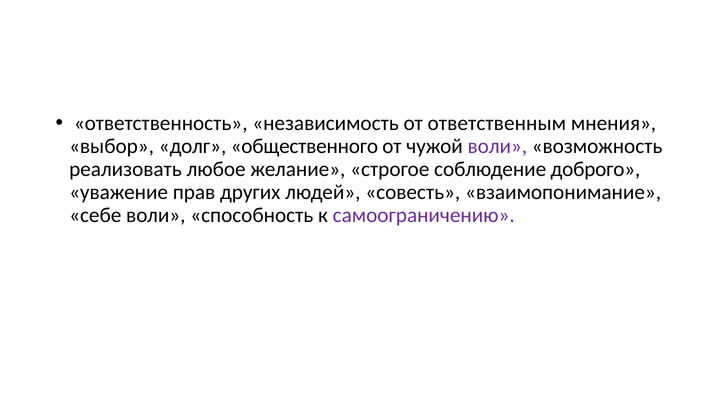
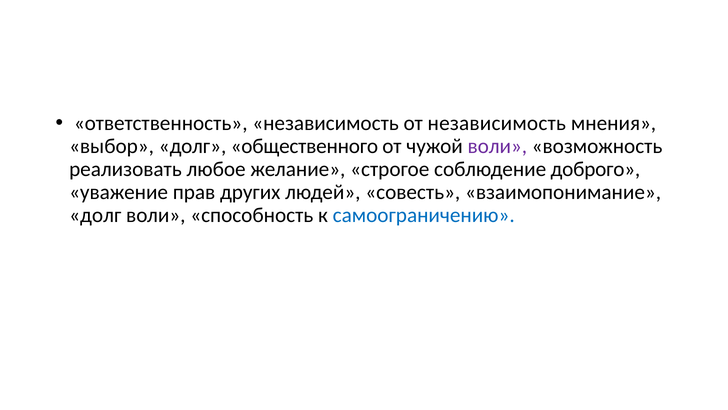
от ответственным: ответственным -> независимость
себе at (95, 215): себе -> долг
самоограничению colour: purple -> blue
